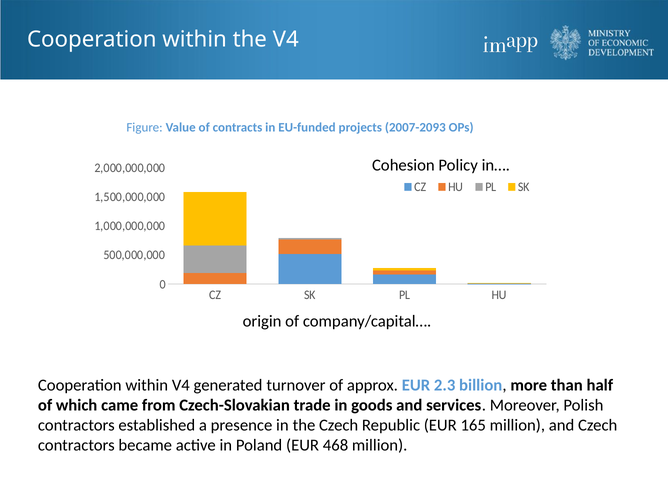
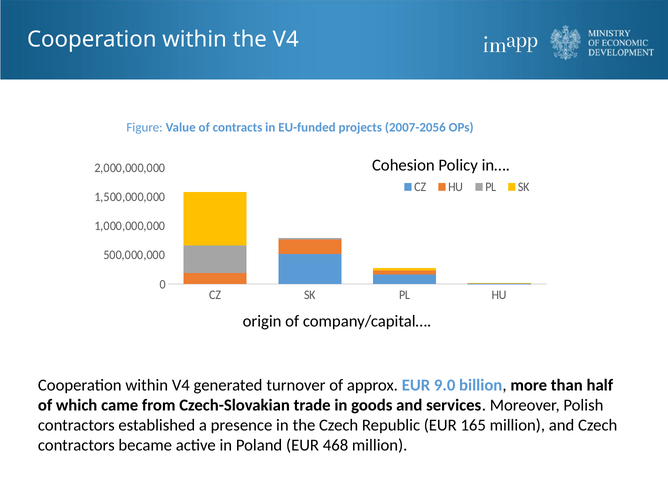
2007-2093: 2007-2093 -> 2007-2056
2.3: 2.3 -> 9.0
